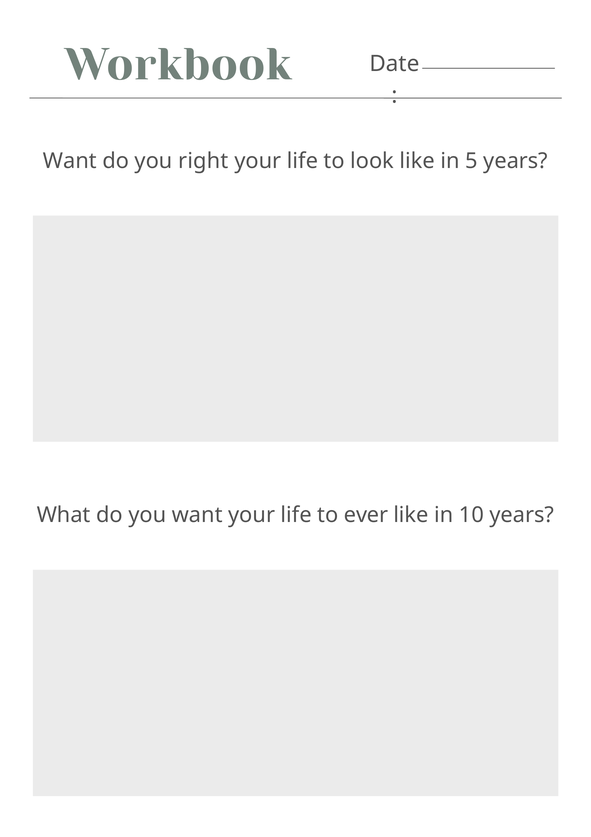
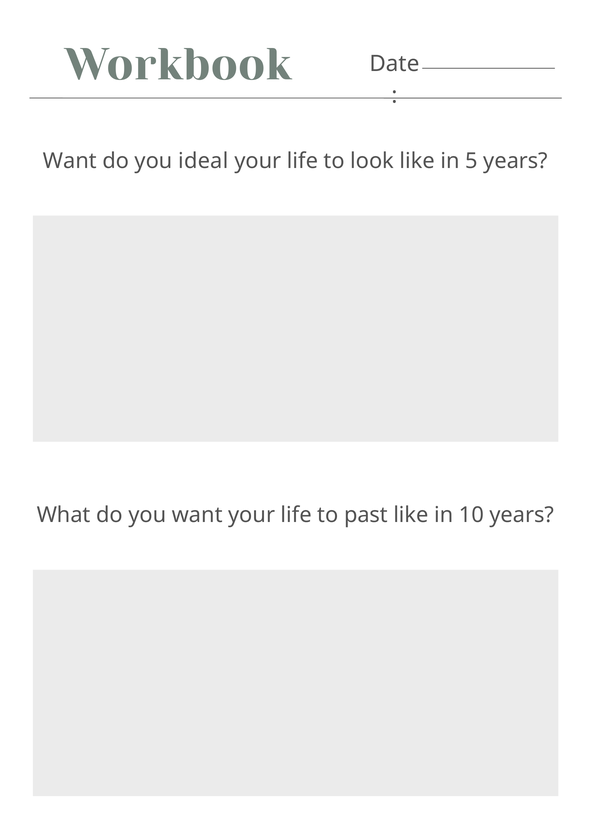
right: right -> ideal
ever: ever -> past
